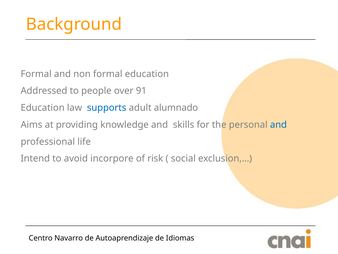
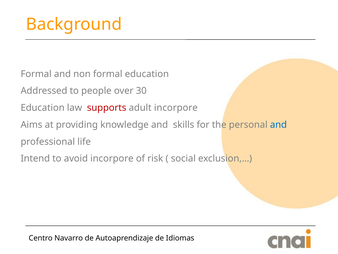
91: 91 -> 30
supports colour: blue -> red
adult alumnado: alumnado -> incorpore
